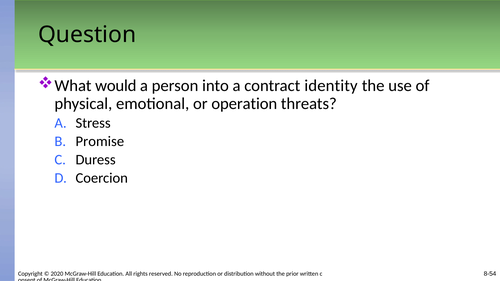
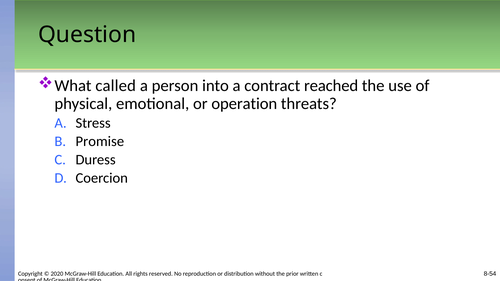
would: would -> called
identity: identity -> reached
